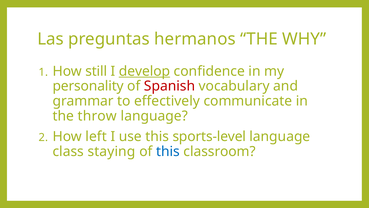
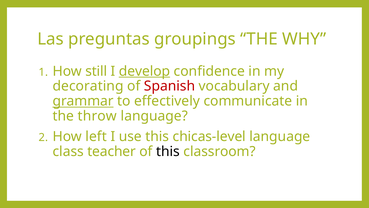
hermanos: hermanos -> groupings
personality: personality -> decorating
grammar underline: none -> present
sports-level: sports-level -> chicas-level
staying: staying -> teacher
this at (168, 151) colour: blue -> black
